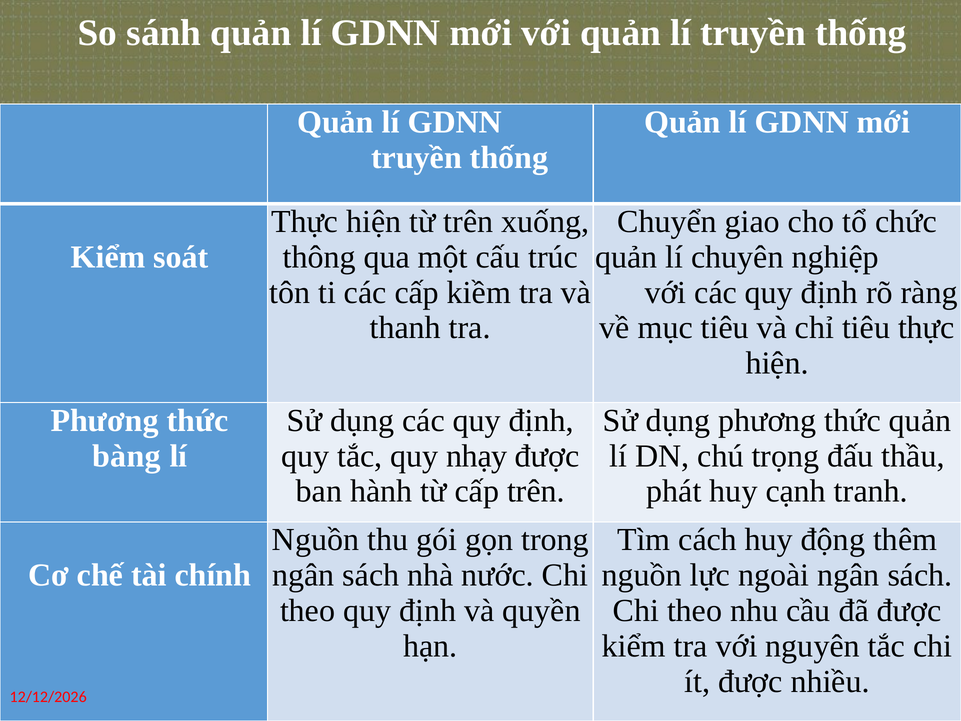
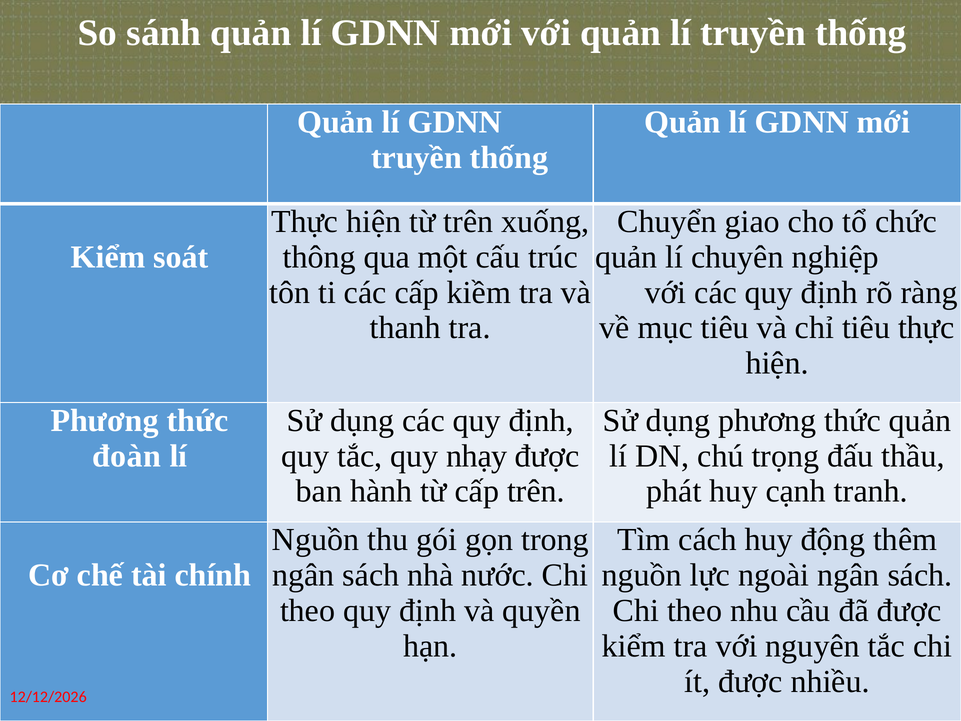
bàng: bàng -> đoàn
